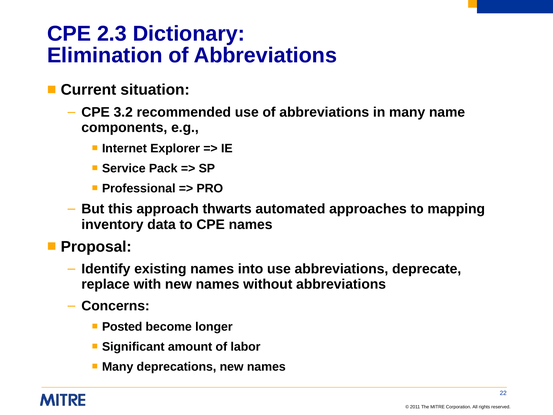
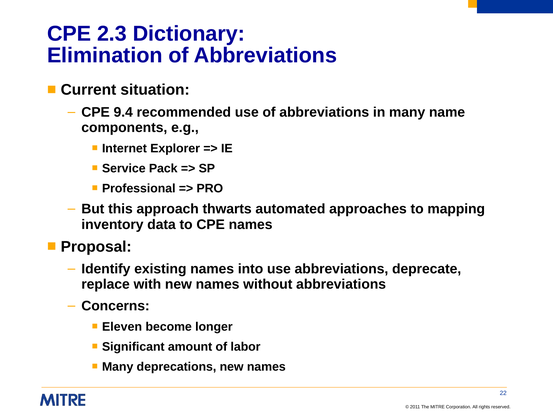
3.2: 3.2 -> 9.4
Posted: Posted -> Eleven
